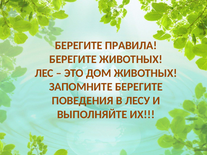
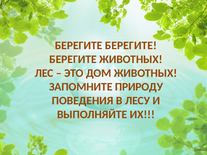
ПРАВИЛА at (131, 46): ПРАВИЛА -> БЕРЕГИТЕ
ЗАПОМНИТЕ БЕРЕГИТЕ: БЕРЕГИТЕ -> ПРИРОДУ
